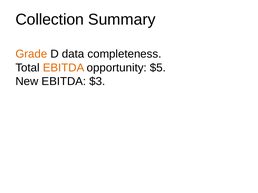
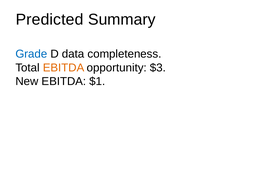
Collection: Collection -> Predicted
Grade colour: orange -> blue
$5: $5 -> $3
$3: $3 -> $1
